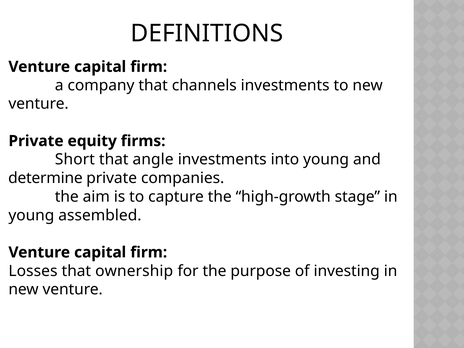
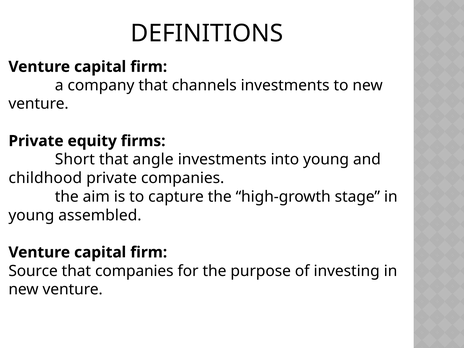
determine: determine -> childhood
Losses: Losses -> Source
that ownership: ownership -> companies
